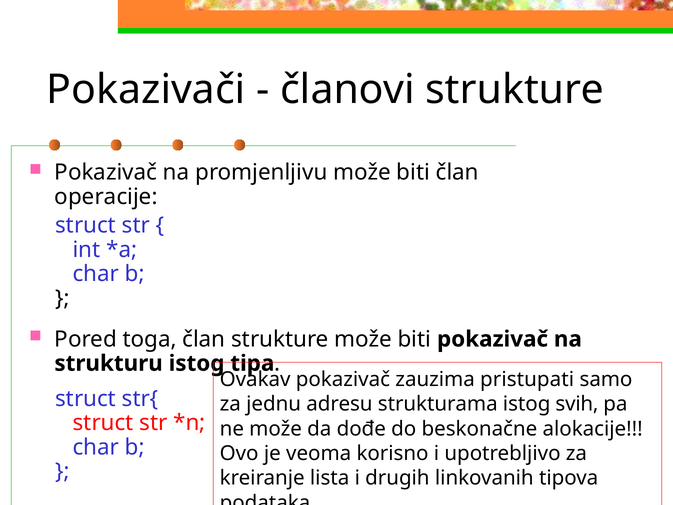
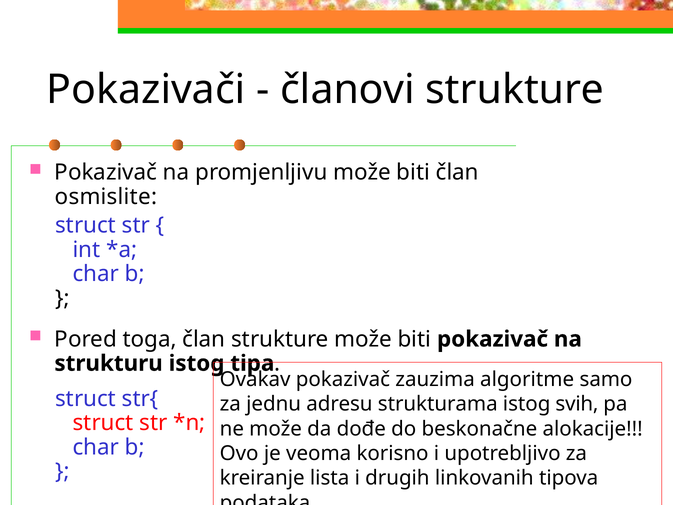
operacije: operacije -> osmislite
pristupati: pristupati -> algoritme
